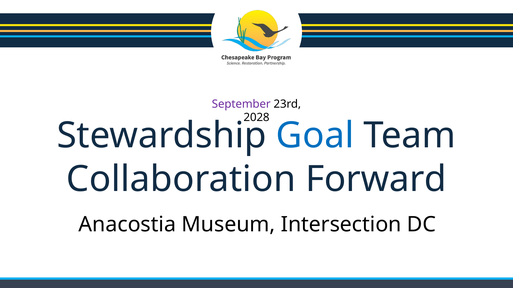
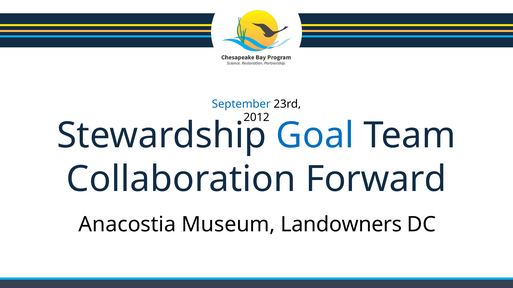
September colour: purple -> blue
2028: 2028 -> 2012
Intersection: Intersection -> Landowners
